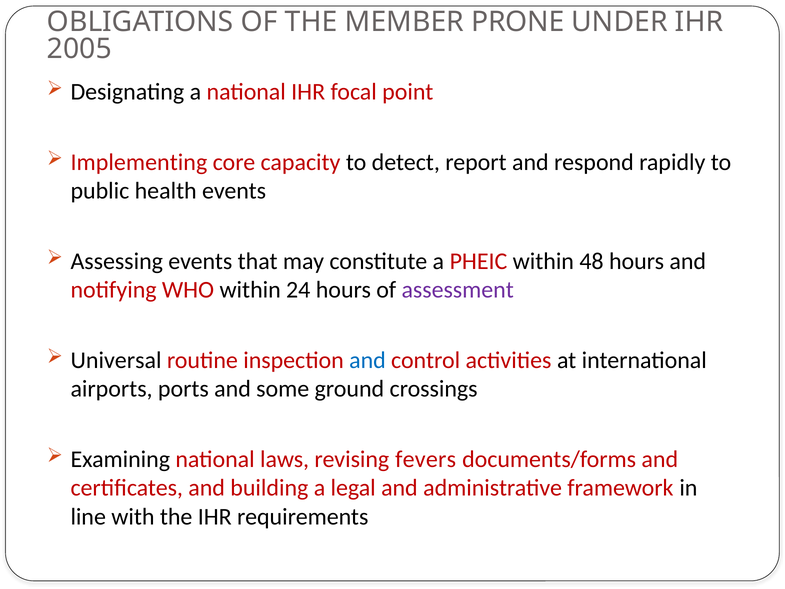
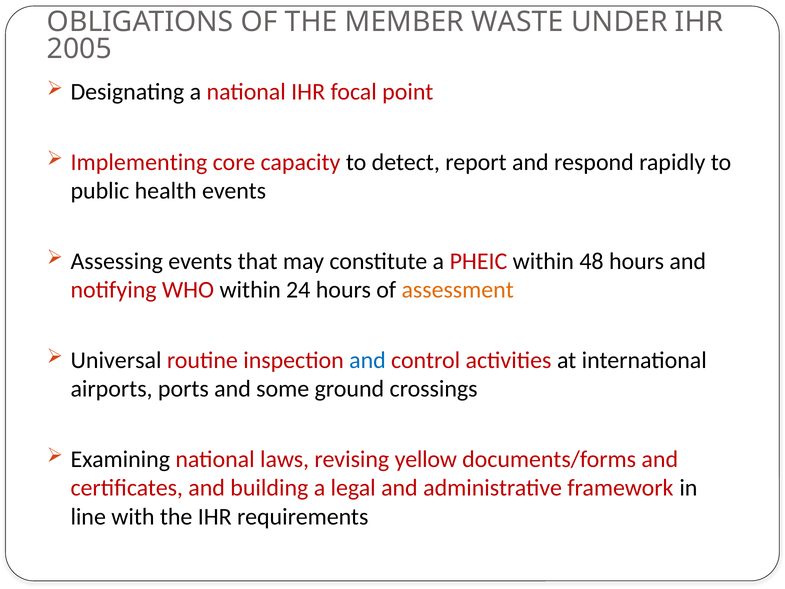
PRONE: PRONE -> WASTE
assessment colour: purple -> orange
fevers: fevers -> yellow
